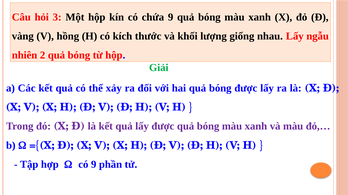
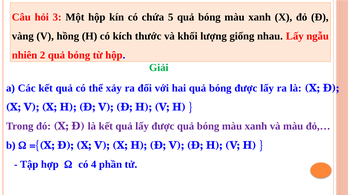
chứa 9: 9 -> 5
có 9: 9 -> 4
